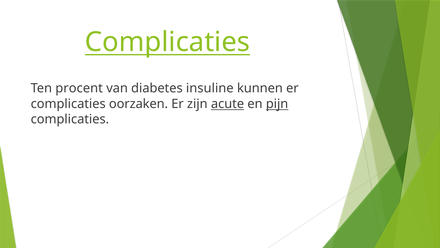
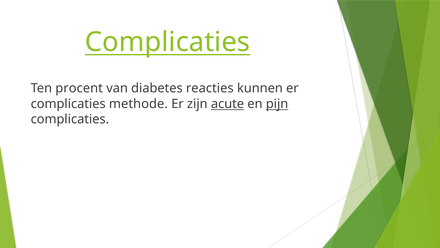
insuline: insuline -> reacties
oorzaken: oorzaken -> methode
